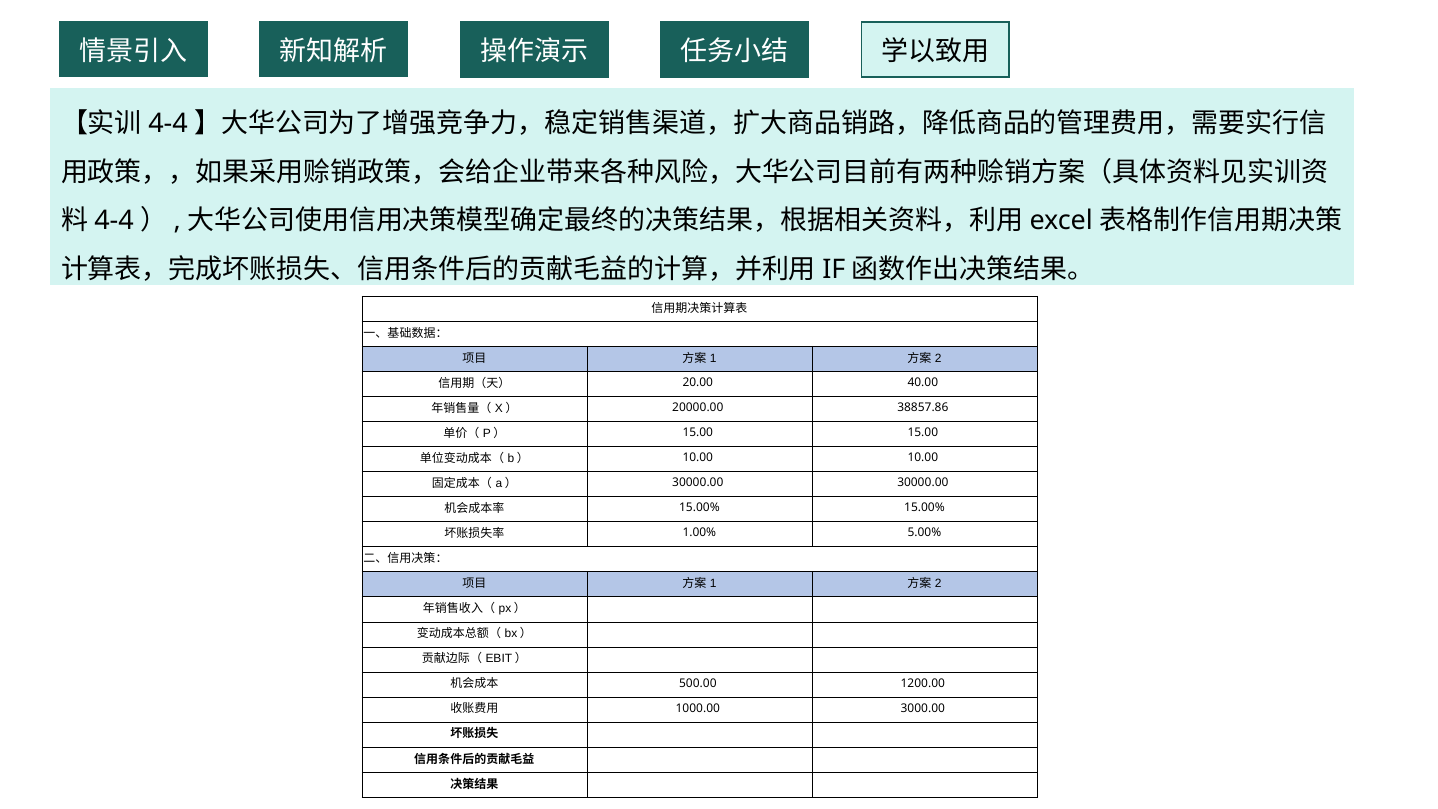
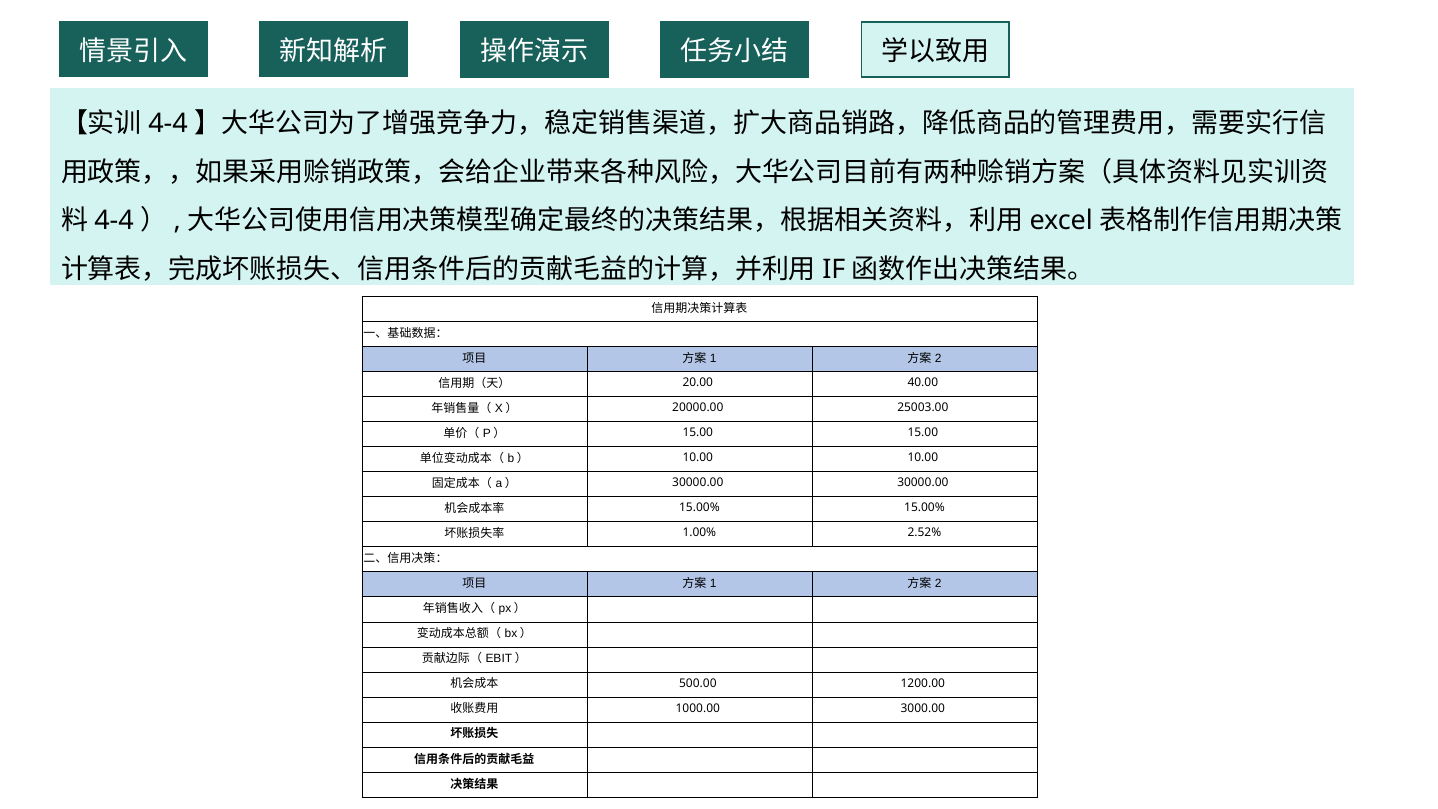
38857.86: 38857.86 -> 25003.00
5.00%: 5.00% -> 2.52%
